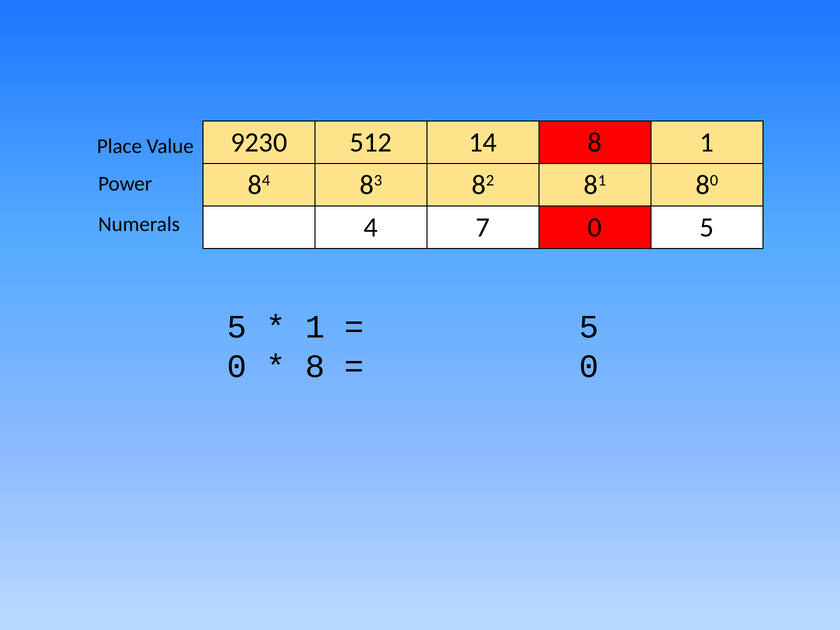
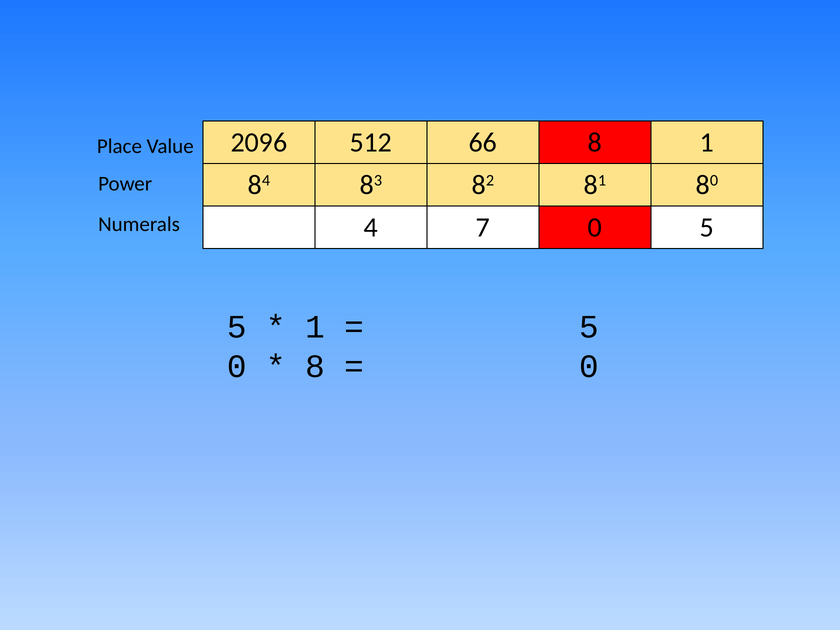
9230: 9230 -> 2096
14: 14 -> 66
